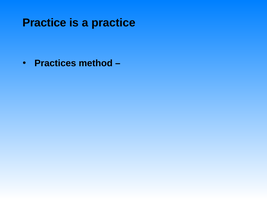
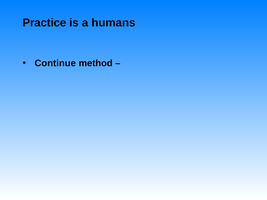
a practice: practice -> humans
Practices: Practices -> Continue
